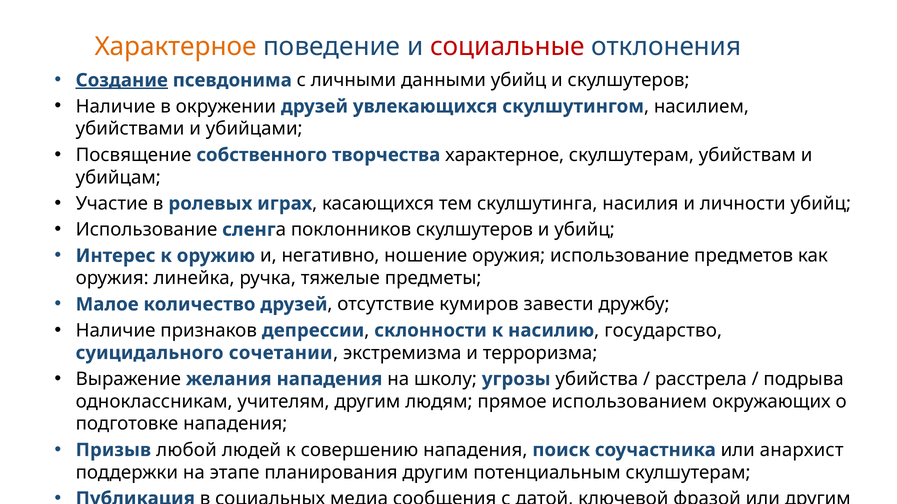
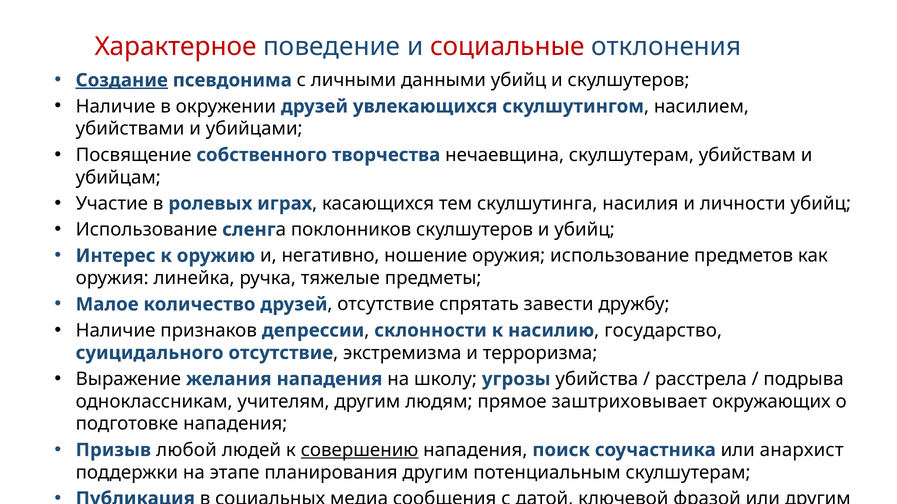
Характерное at (176, 47) colour: orange -> red
творчества характерное: характерное -> нечаевщина
кумиров: кумиров -> спрятать
суицидального сочетании: сочетании -> отсутствие
прямое использованием: использованием -> заштриховывает
совершению underline: none -> present
